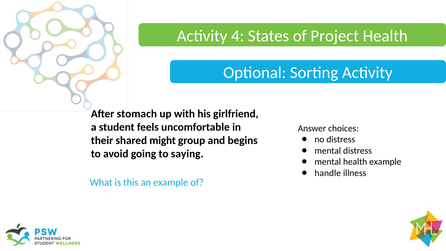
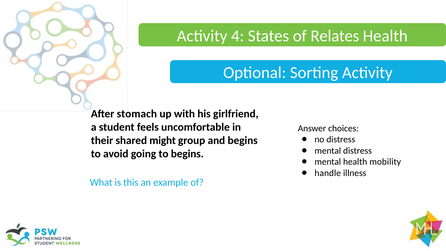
Project: Project -> Relates
to saying: saying -> begins
health example: example -> mobility
